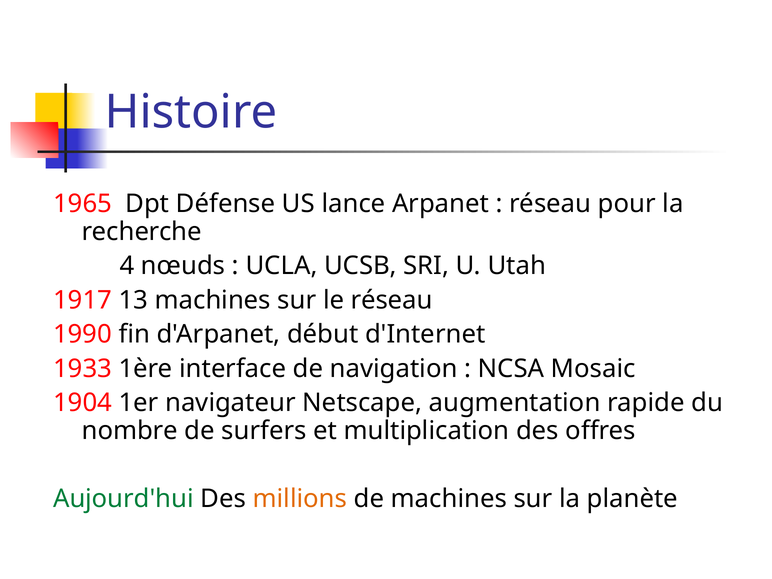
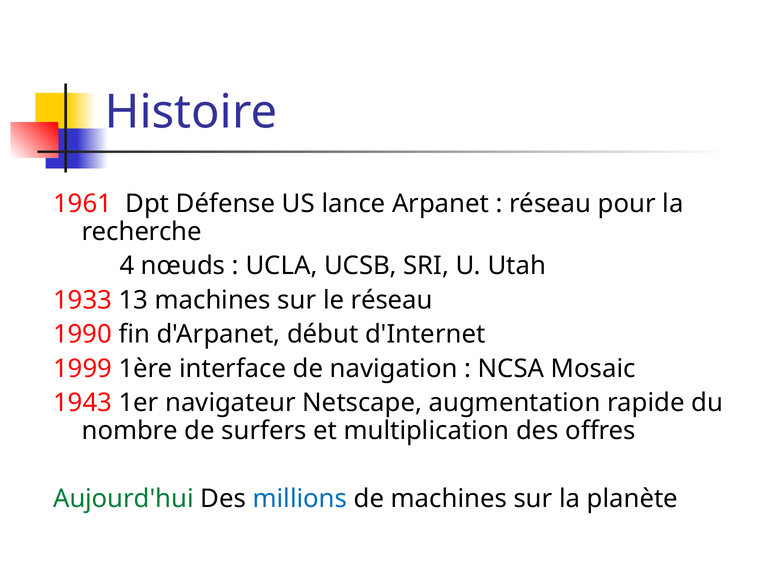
1965: 1965 -> 1961
1917: 1917 -> 1933
1933: 1933 -> 1999
1904: 1904 -> 1943
millions colour: orange -> blue
